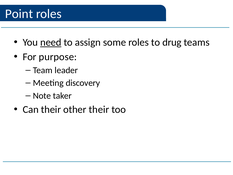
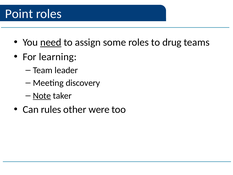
purpose: purpose -> learning
Note underline: none -> present
Can their: their -> rules
other their: their -> were
